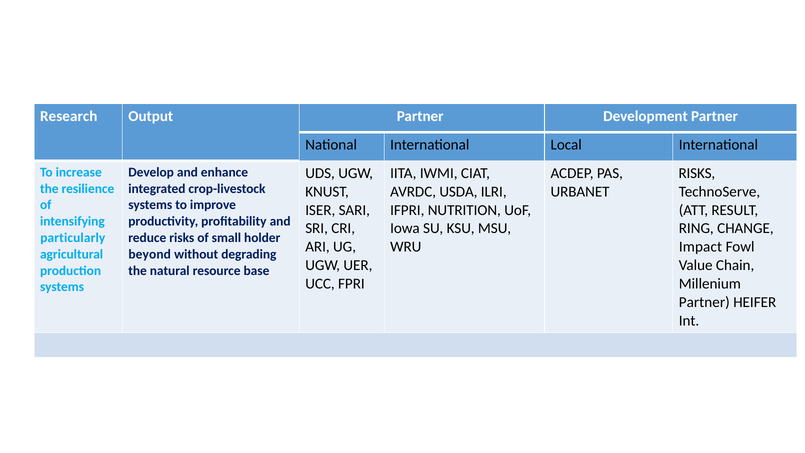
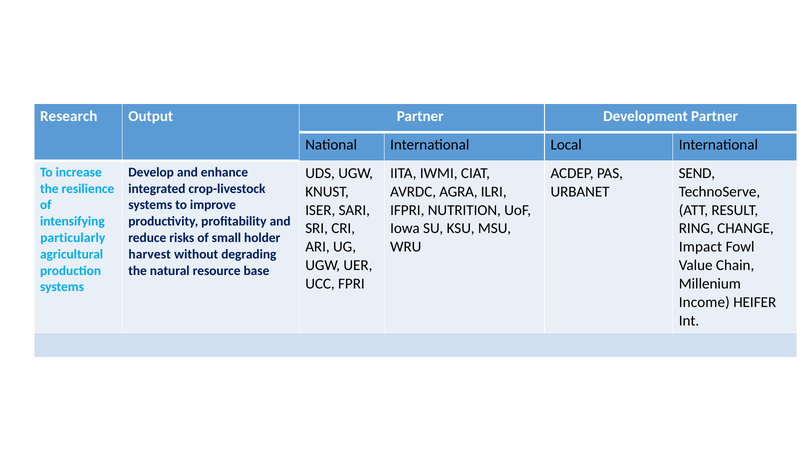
RISKS at (697, 173): RISKS -> SEND
USDA: USDA -> AGRA
beyond: beyond -> harvest
Partner at (704, 302): Partner -> Income
